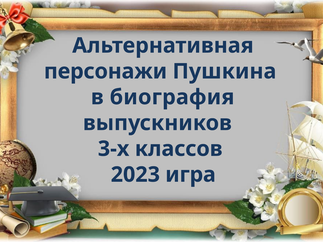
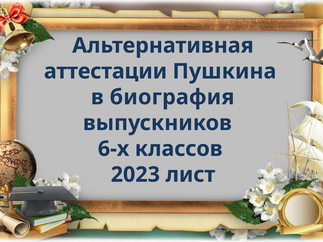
персонажи: персонажи -> аттестации
3-х: 3-х -> 6-х
игра: игра -> лист
